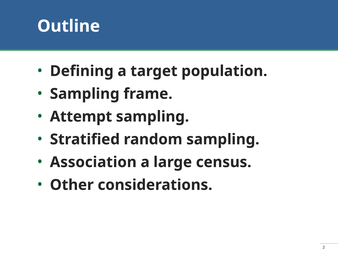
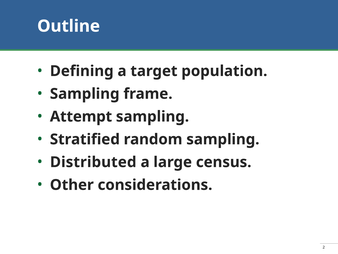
Association: Association -> Distributed
